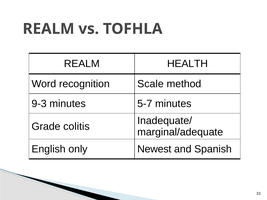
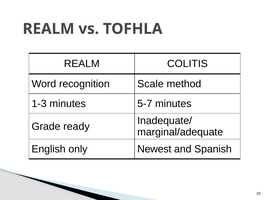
HEALTH: HEALTH -> COLITIS
9-3: 9-3 -> 1-3
colitis: colitis -> ready
